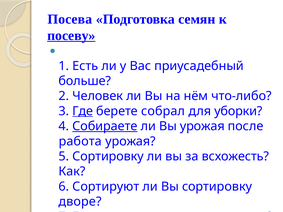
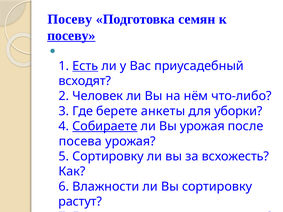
Посева at (70, 19): Посева -> Посеву
Есть underline: none -> present
больше: больше -> всходят
Где underline: present -> none
собрал: собрал -> анкеты
работа: работа -> посева
Сортируют: Сортируют -> Влажности
дворе: дворе -> растут
